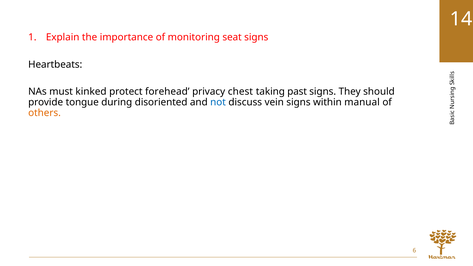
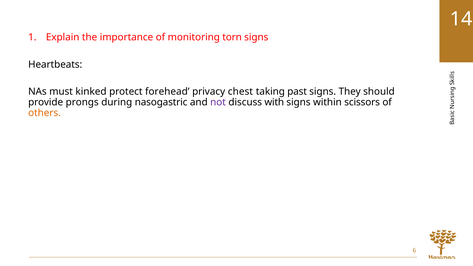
seat: seat -> torn
tongue: tongue -> prongs
disoriented: disoriented -> nasogastric
not colour: blue -> purple
vein: vein -> with
manual: manual -> scissors
